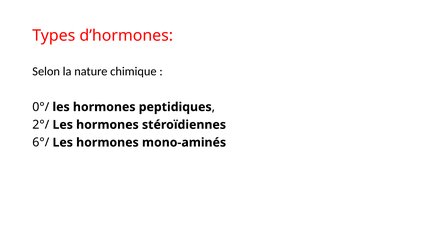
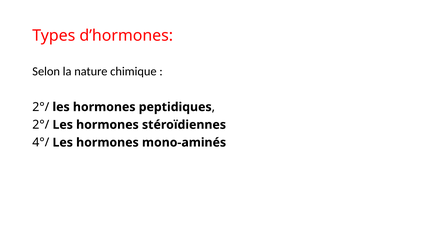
0°/ at (41, 107): 0°/ -> 2°/
6°/: 6°/ -> 4°/
